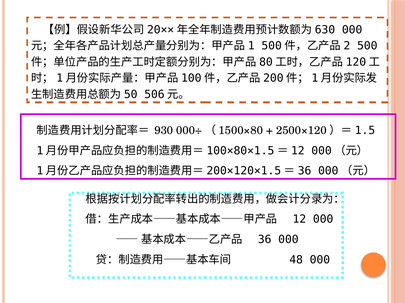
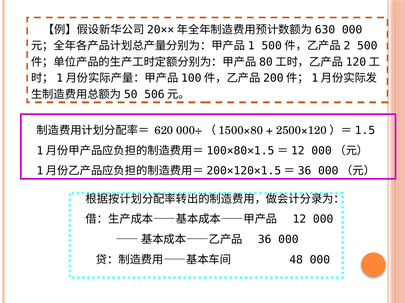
930: 930 -> 620
